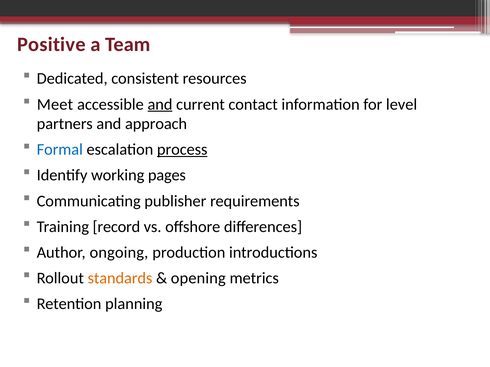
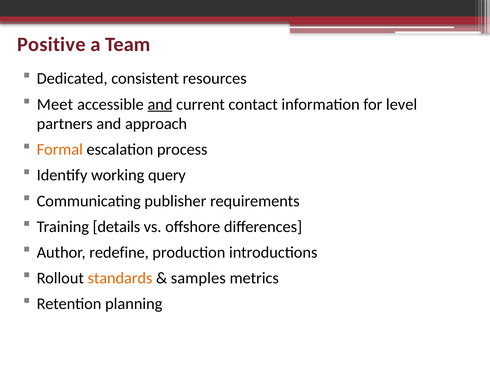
Formal colour: blue -> orange
process underline: present -> none
pages: pages -> query
record: record -> details
ongoing: ongoing -> redefine
opening: opening -> samples
